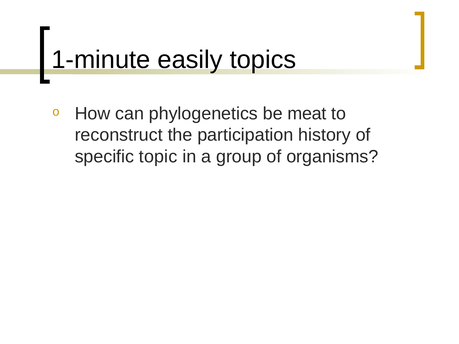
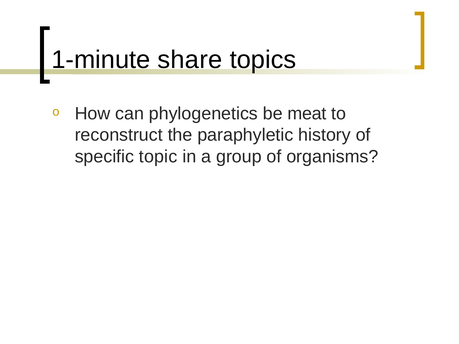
easily: easily -> share
participation: participation -> paraphyletic
